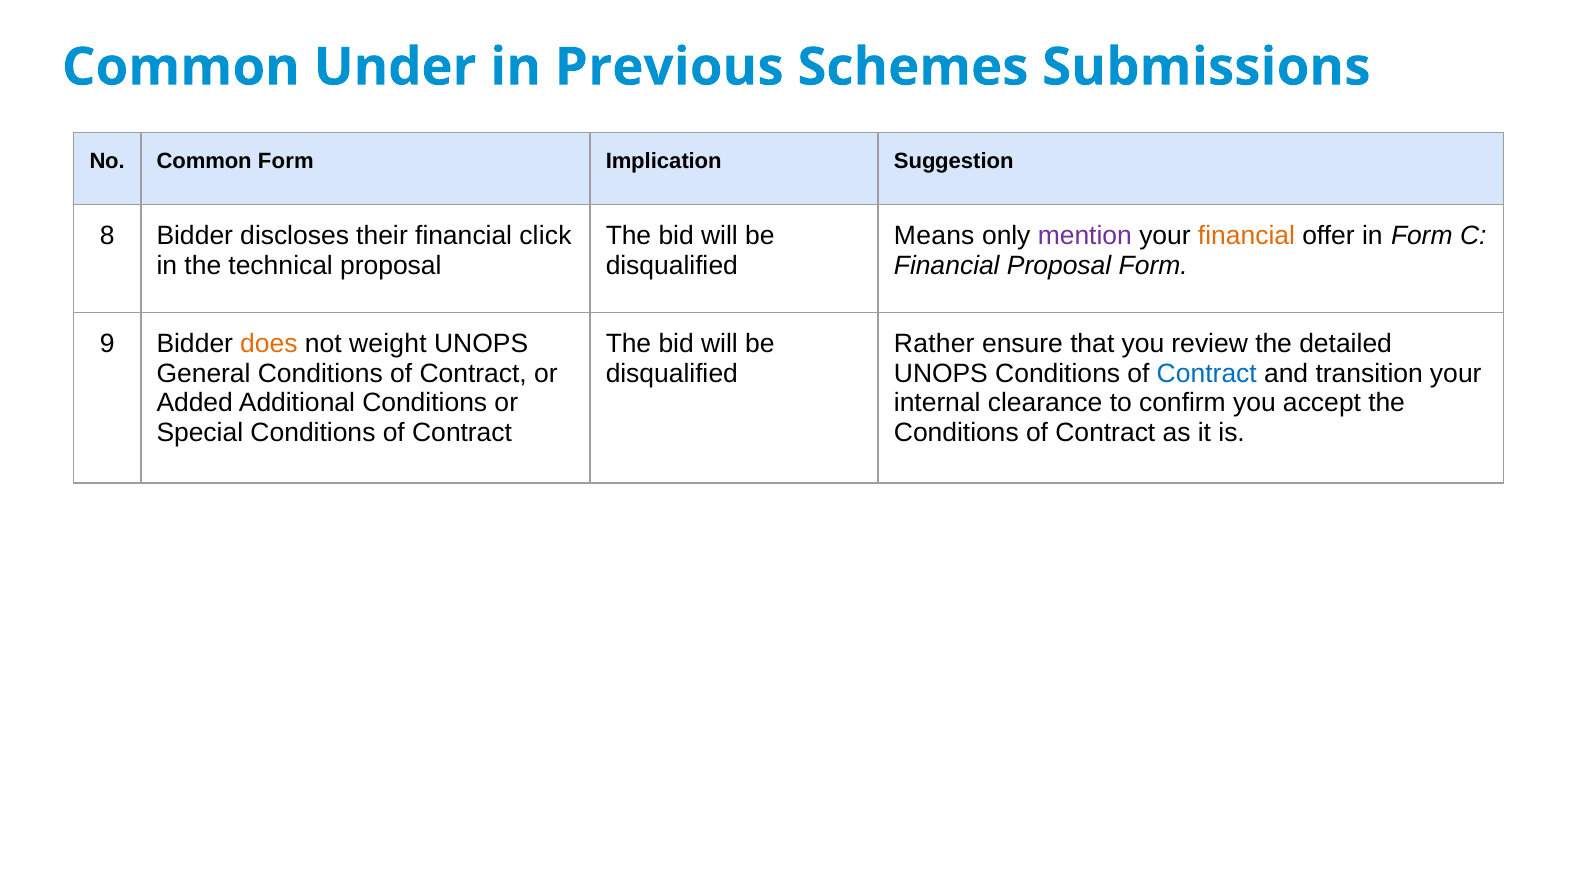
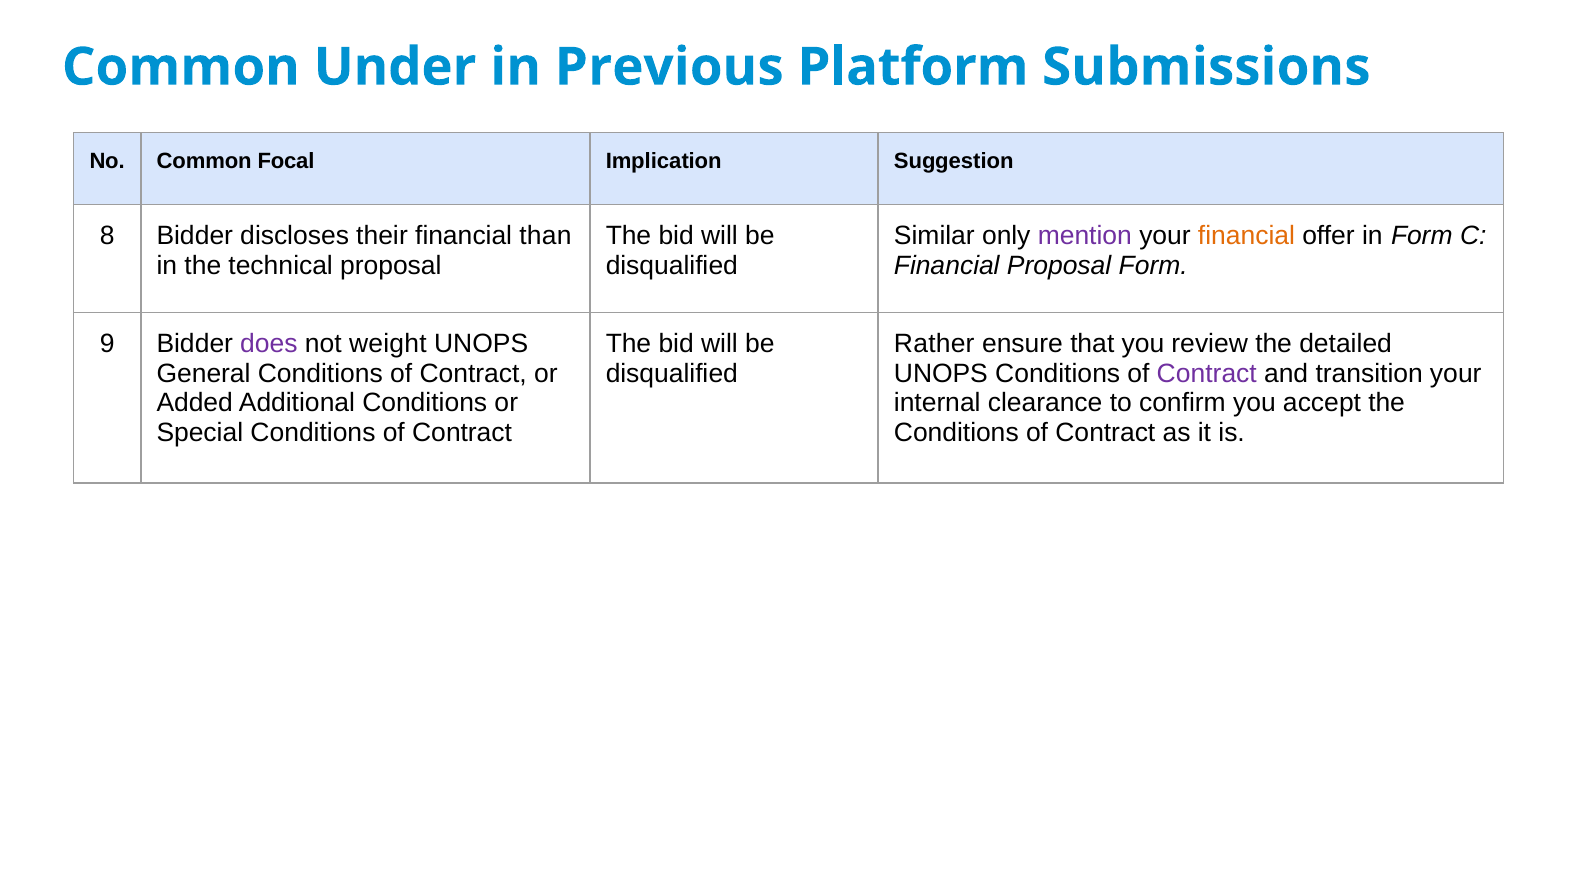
Schemes: Schemes -> Platform
Common Form: Form -> Focal
click: click -> than
Means: Means -> Similar
does colour: orange -> purple
Contract at (1207, 373) colour: blue -> purple
